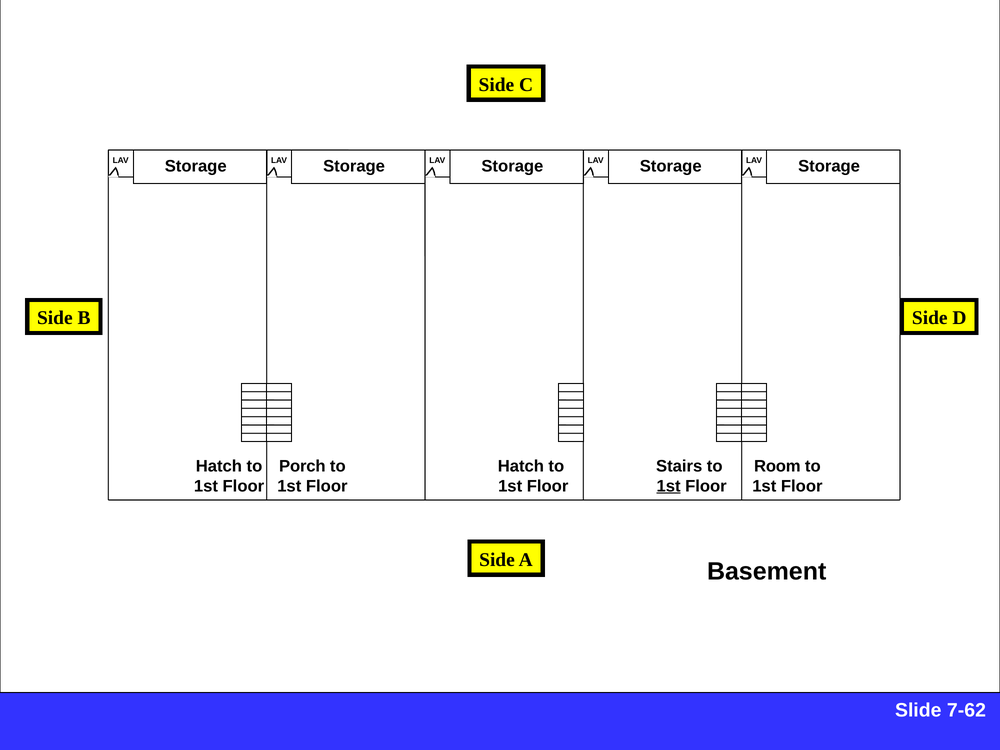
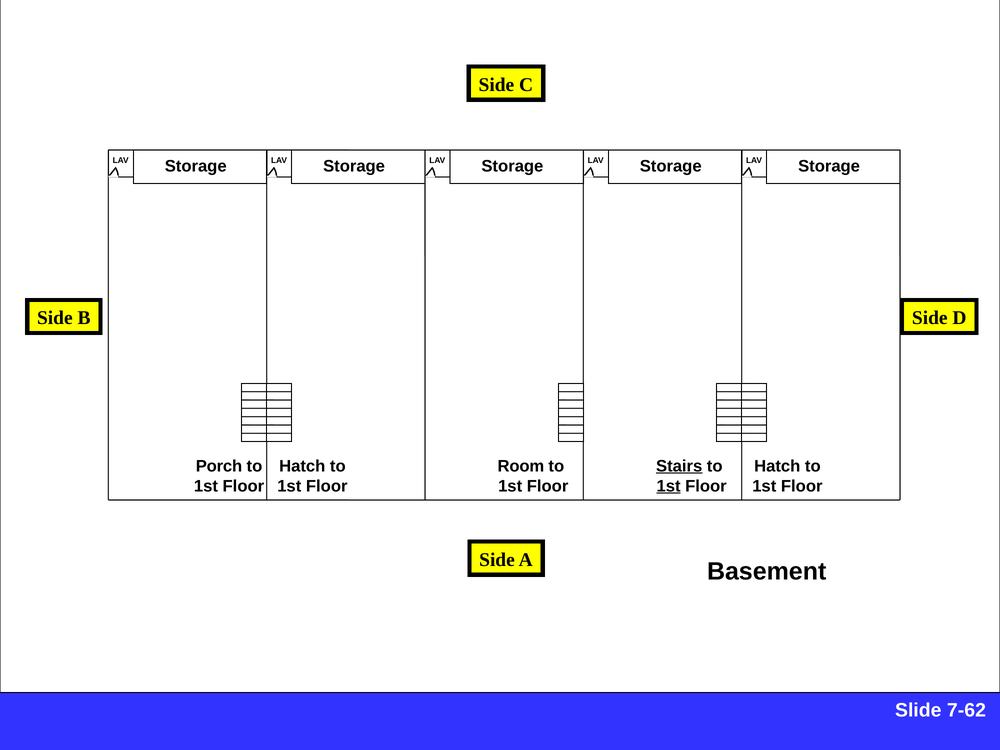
Hatch at (219, 466): Hatch -> Porch
Porch at (302, 466): Porch -> Hatch
Hatch at (521, 466): Hatch -> Room
Stairs underline: none -> present
Room at (777, 466): Room -> Hatch
